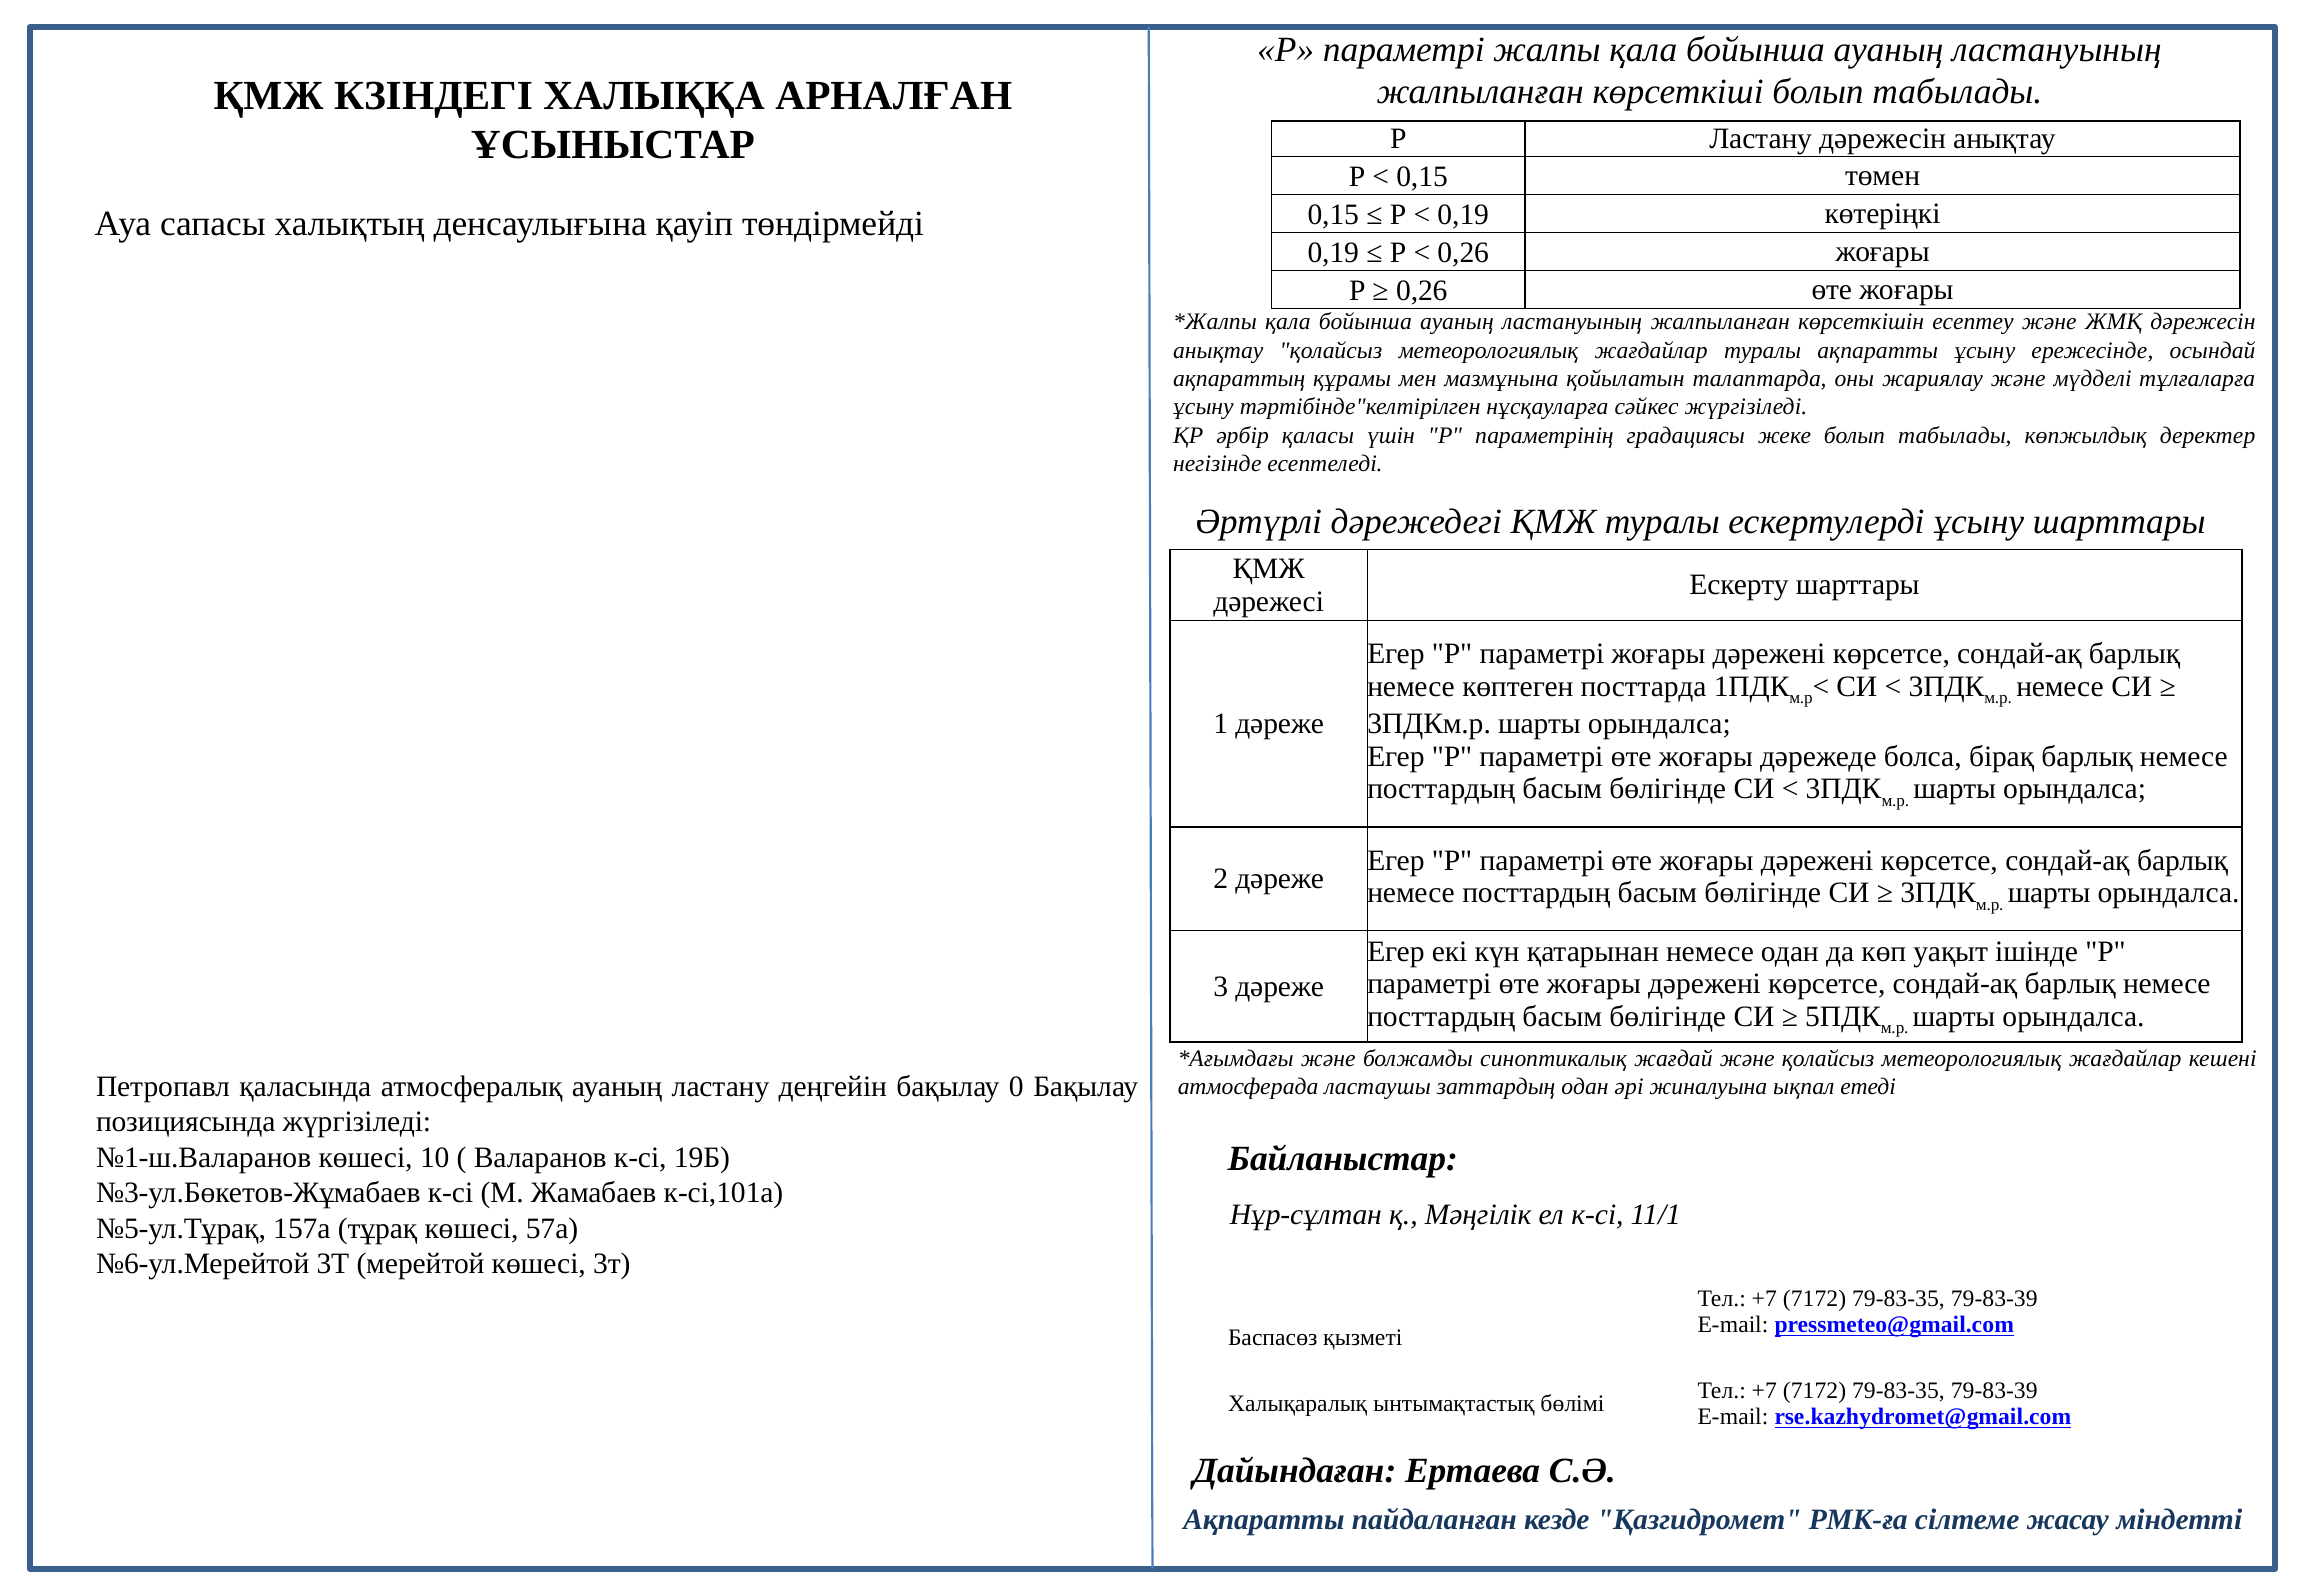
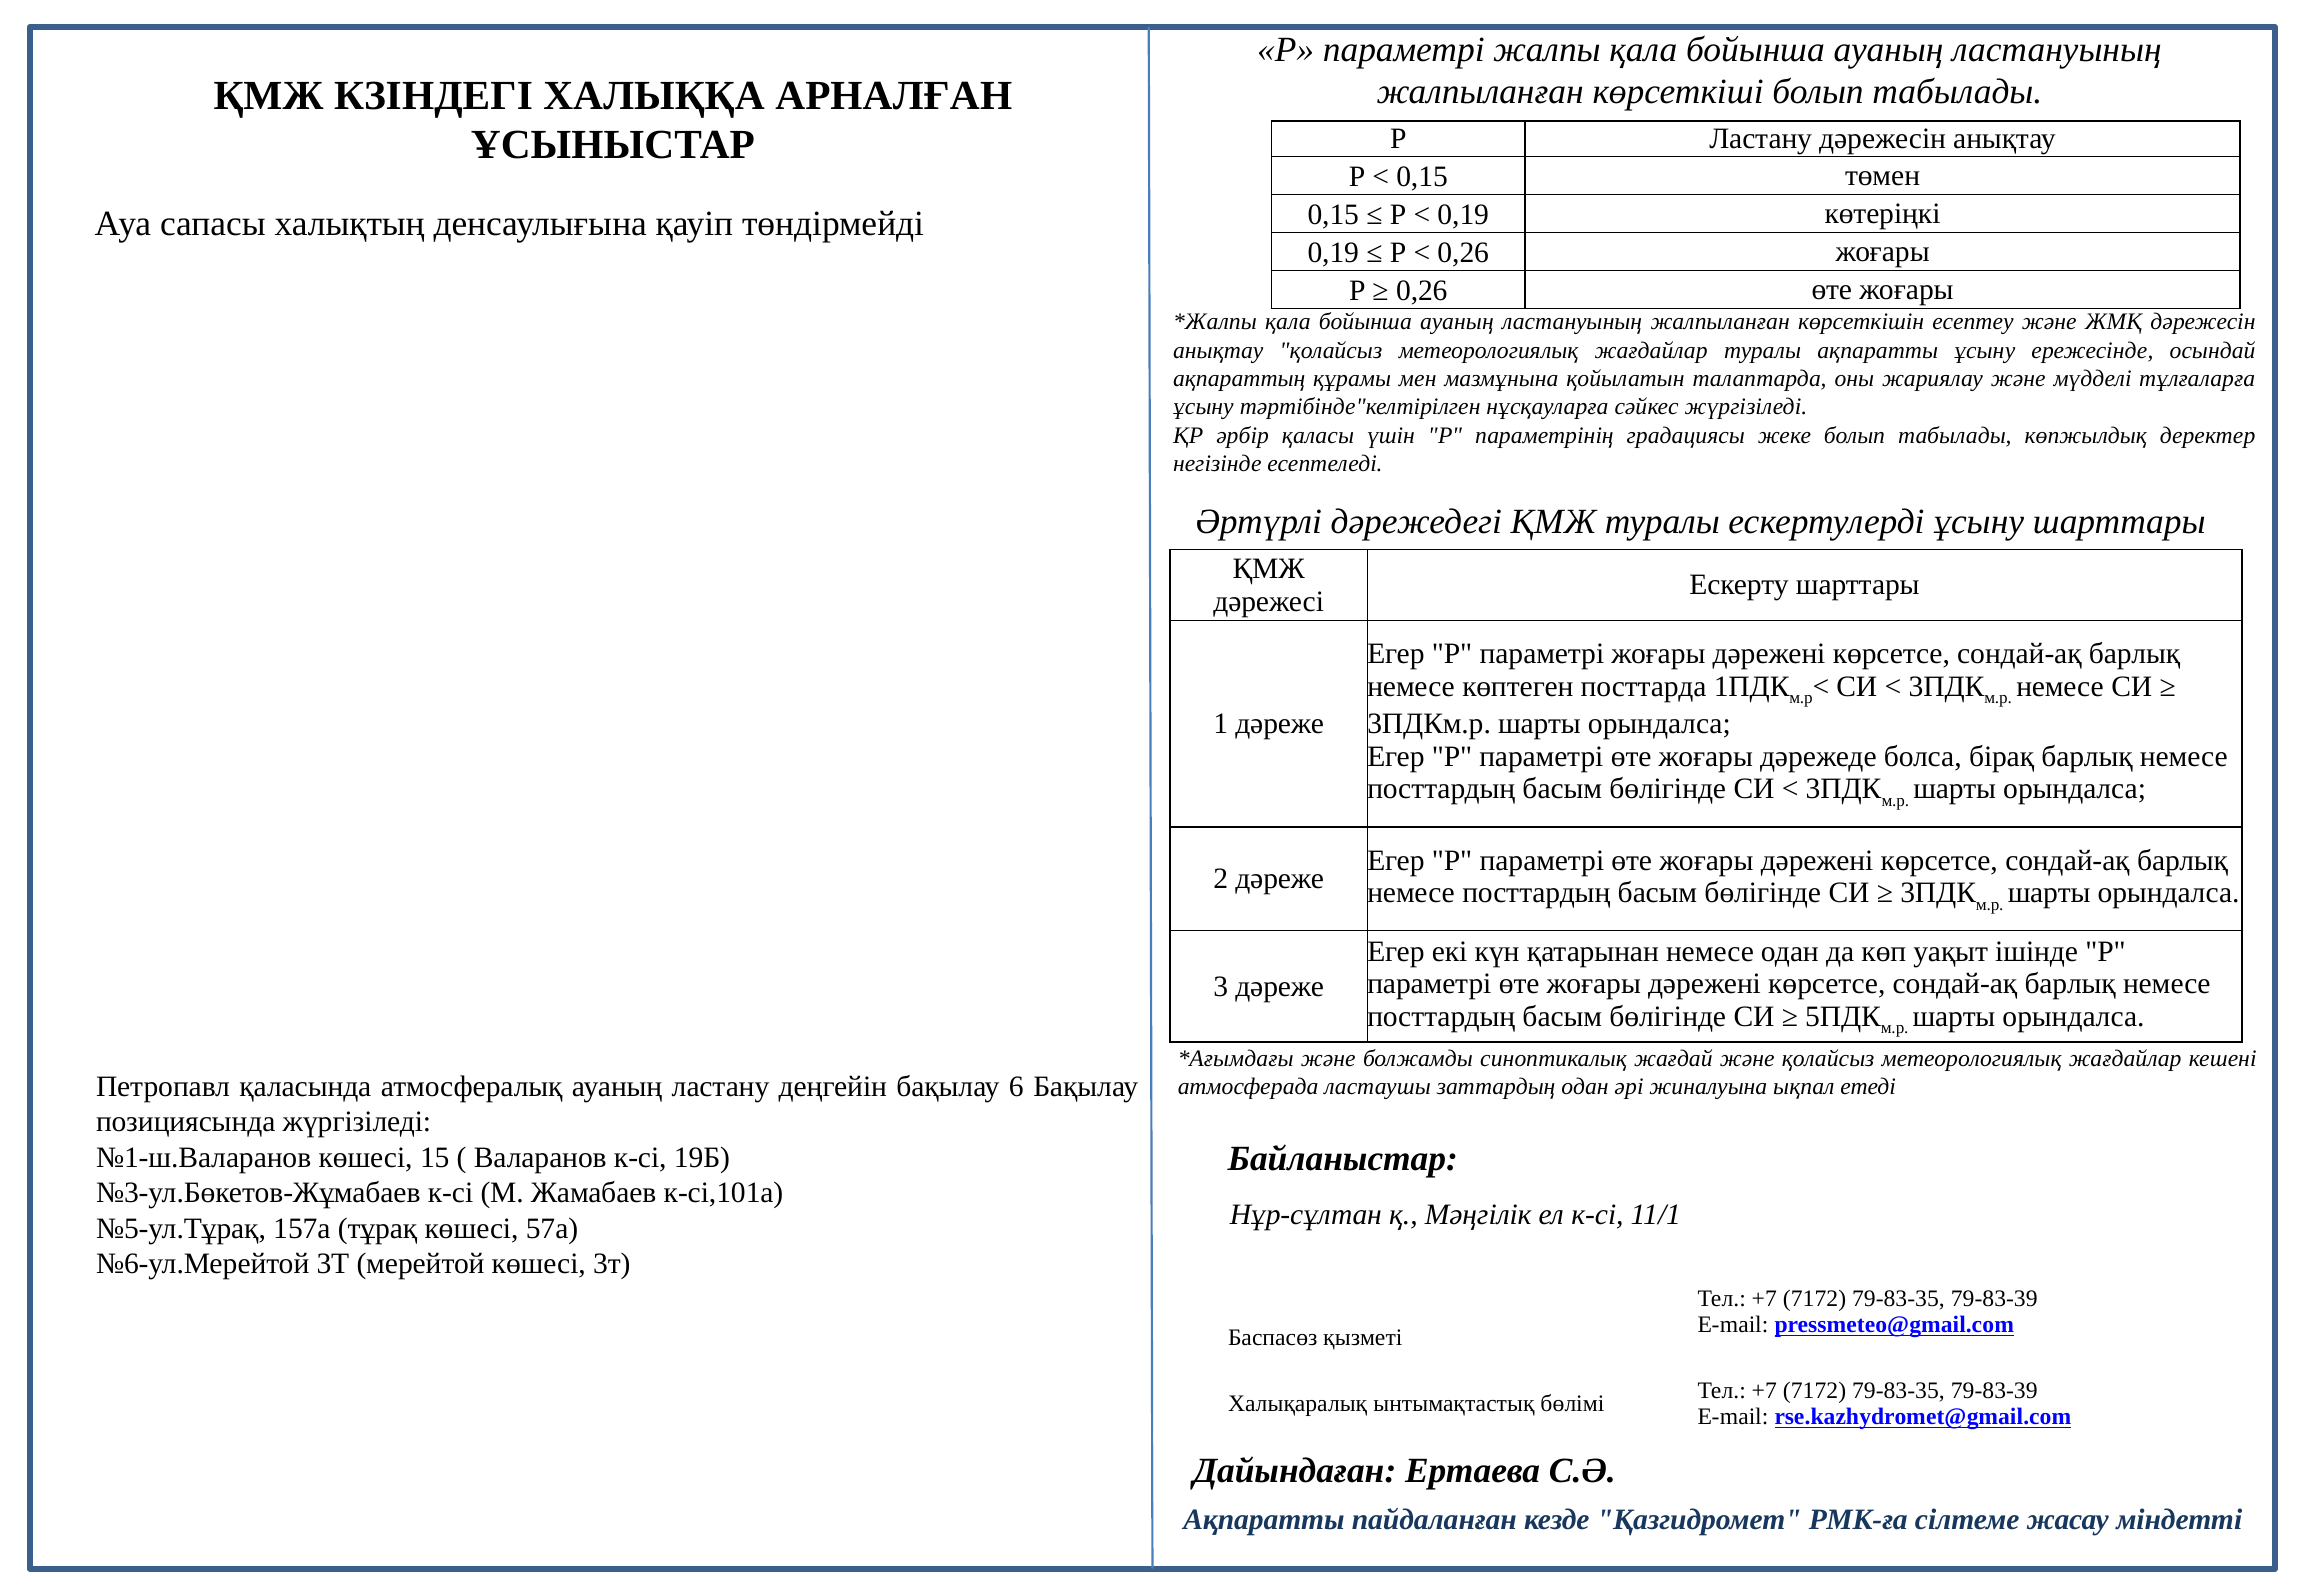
0: 0 -> 6
10: 10 -> 15
